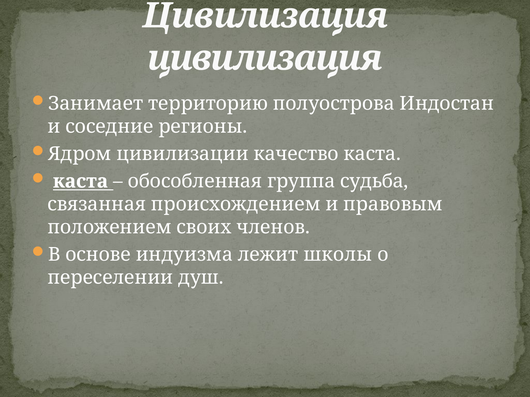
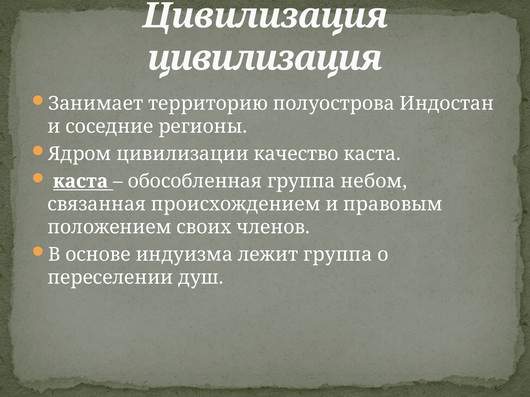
судьба: судьба -> небом
лежит школы: школы -> группа
